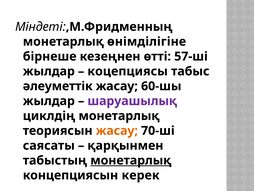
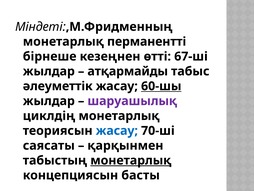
өнімділігіне: өнімділігіне -> перманентті
57-ші: 57-ші -> 67-ші
коцепциясы: коцепциясы -> атқармайды
60-шы underline: none -> present
жасау at (117, 130) colour: orange -> blue
керек: керек -> басты
